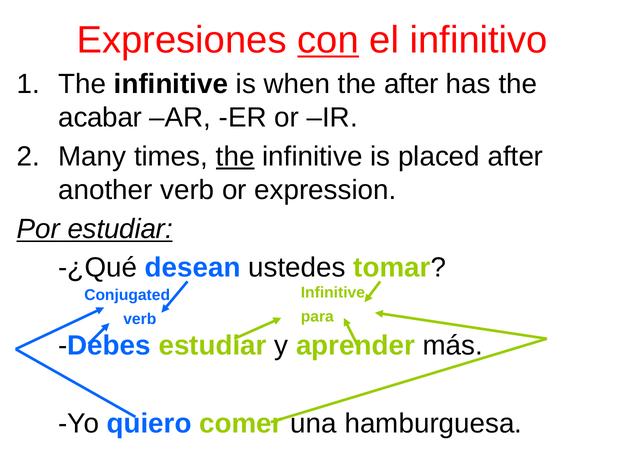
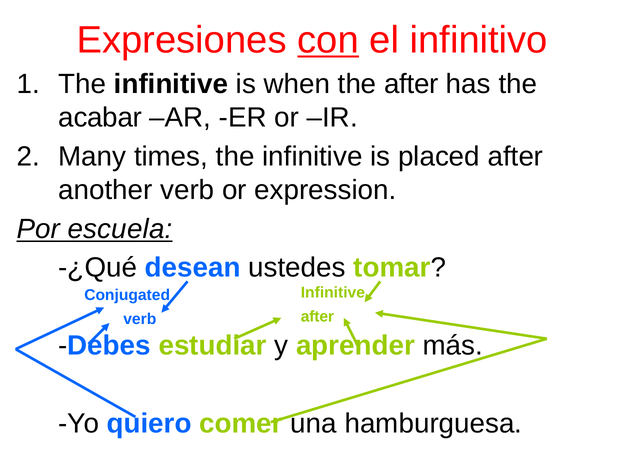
the at (235, 156) underline: present -> none
Por estudiar: estudiar -> escuela
para at (317, 317): para -> after
